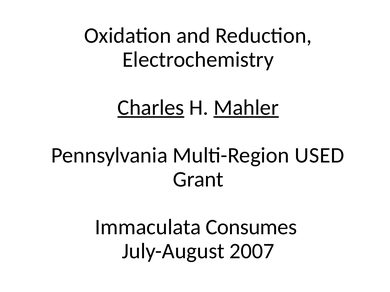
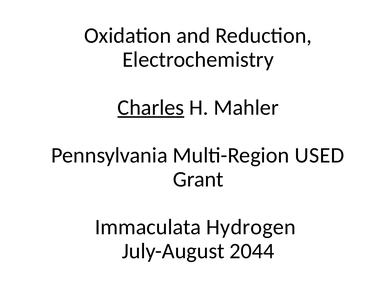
Mahler underline: present -> none
Consumes: Consumes -> Hydrogen
2007: 2007 -> 2044
